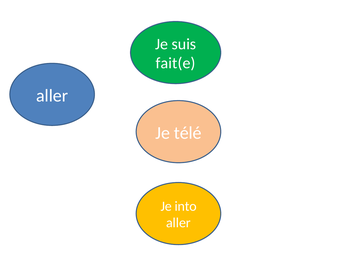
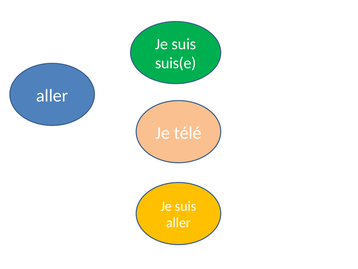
fait(e: fait(e -> suis(e
into at (186, 206): into -> suis
